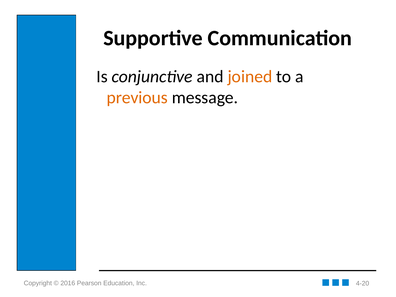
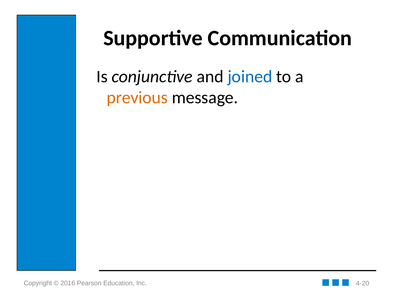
joined colour: orange -> blue
